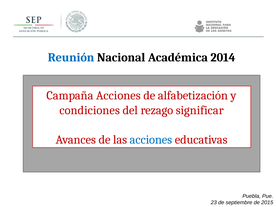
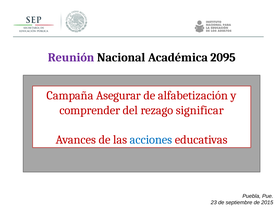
Reunión colour: blue -> purple
2014: 2014 -> 2095
Campaña Acciones: Acciones -> Asegurar
condiciones: condiciones -> comprender
